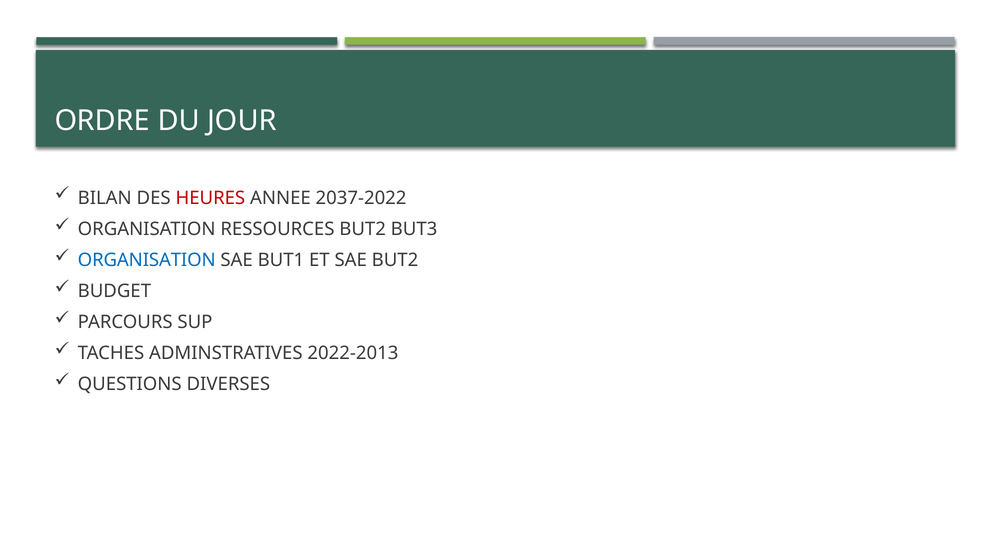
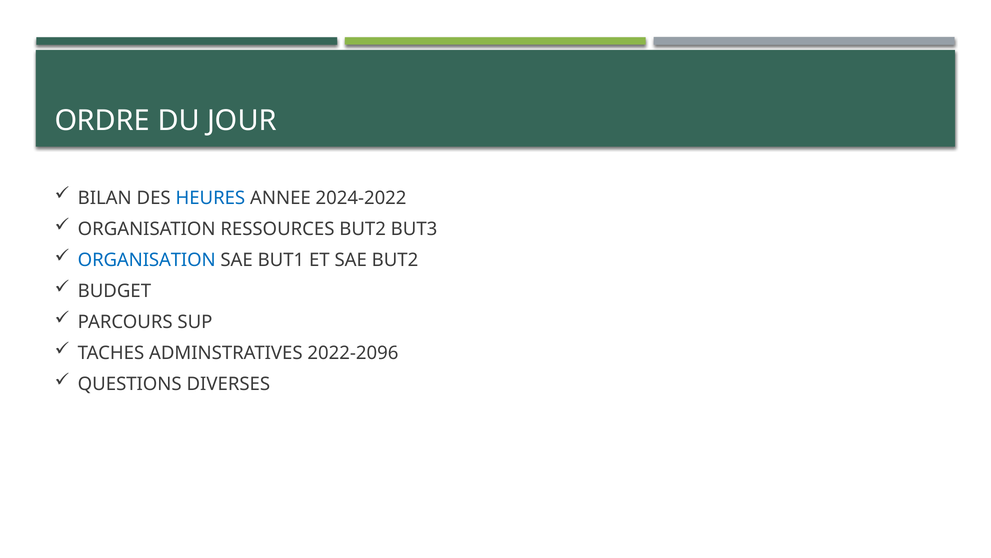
HEURES colour: red -> blue
2037-2022: 2037-2022 -> 2024-2022
2022-2013: 2022-2013 -> 2022-2096
